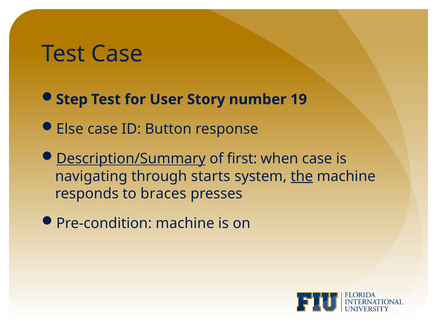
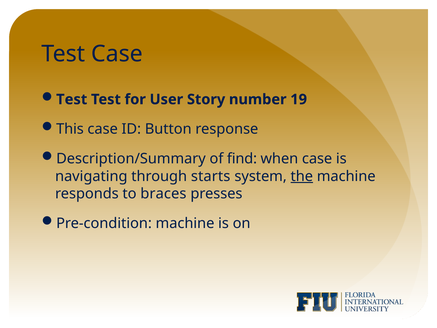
Step at (72, 99): Step -> Test
Else: Else -> This
Description/Summary underline: present -> none
first: first -> find
